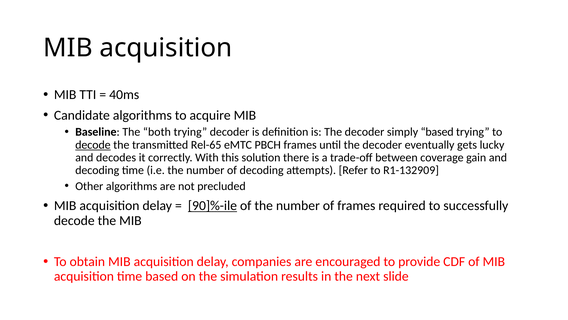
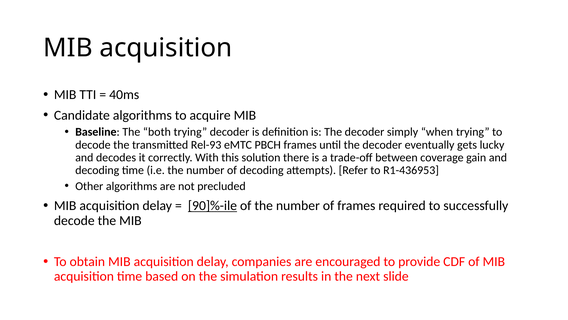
simply based: based -> when
decode at (93, 145) underline: present -> none
Rel-65: Rel-65 -> Rel-93
R1-132909: R1-132909 -> R1-436953
